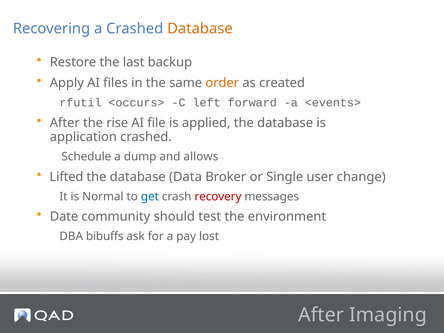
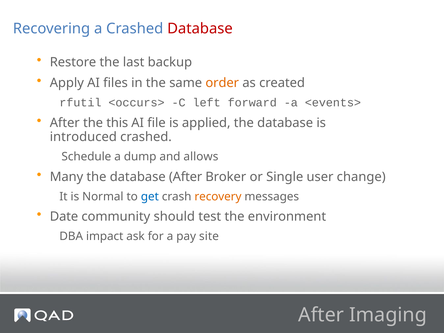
Database at (200, 29) colour: orange -> red
rise: rise -> this
application: application -> introduced
Lifted: Lifted -> Many
database Data: Data -> After
recovery colour: red -> orange
bibuffs: bibuffs -> impact
lost: lost -> site
